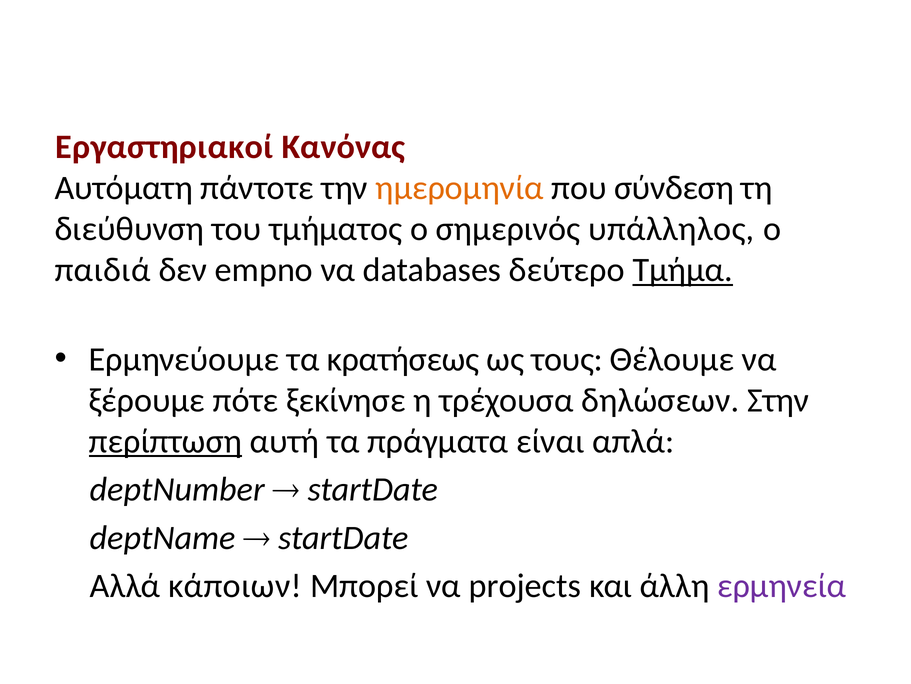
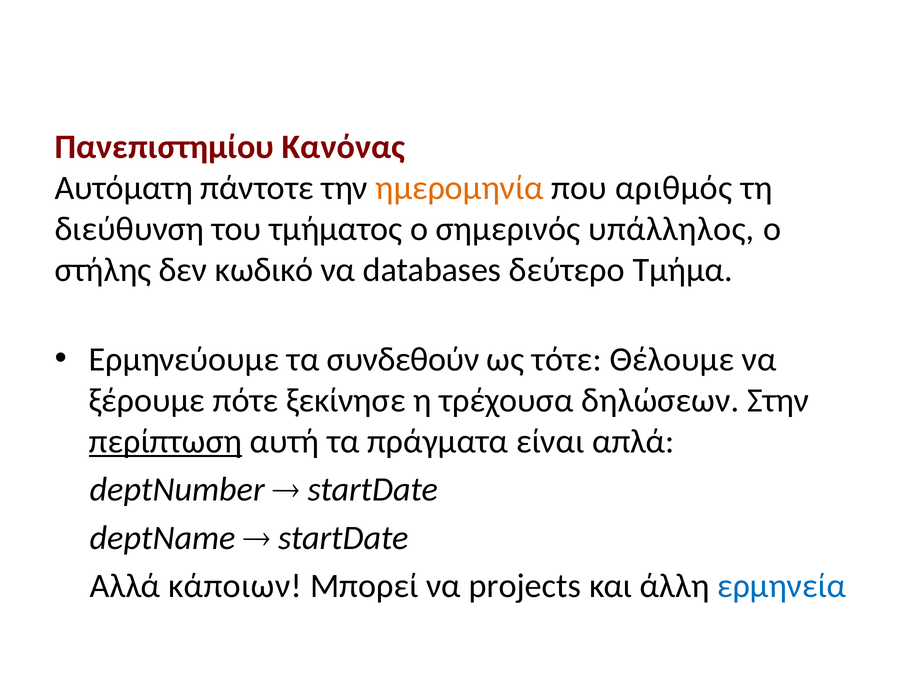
Εργαστηριακοί: Εργαστηριακοί -> Πανεπιστημίου
σύνδεση: σύνδεση -> αριθμός
παιδιά: παιδιά -> στήλης
empno: empno -> κωδικό
Τμήμα underline: present -> none
κρατήσεως: κρατήσεως -> συνδεθούν
τους: τους -> τότε
ερμηνεία colour: purple -> blue
